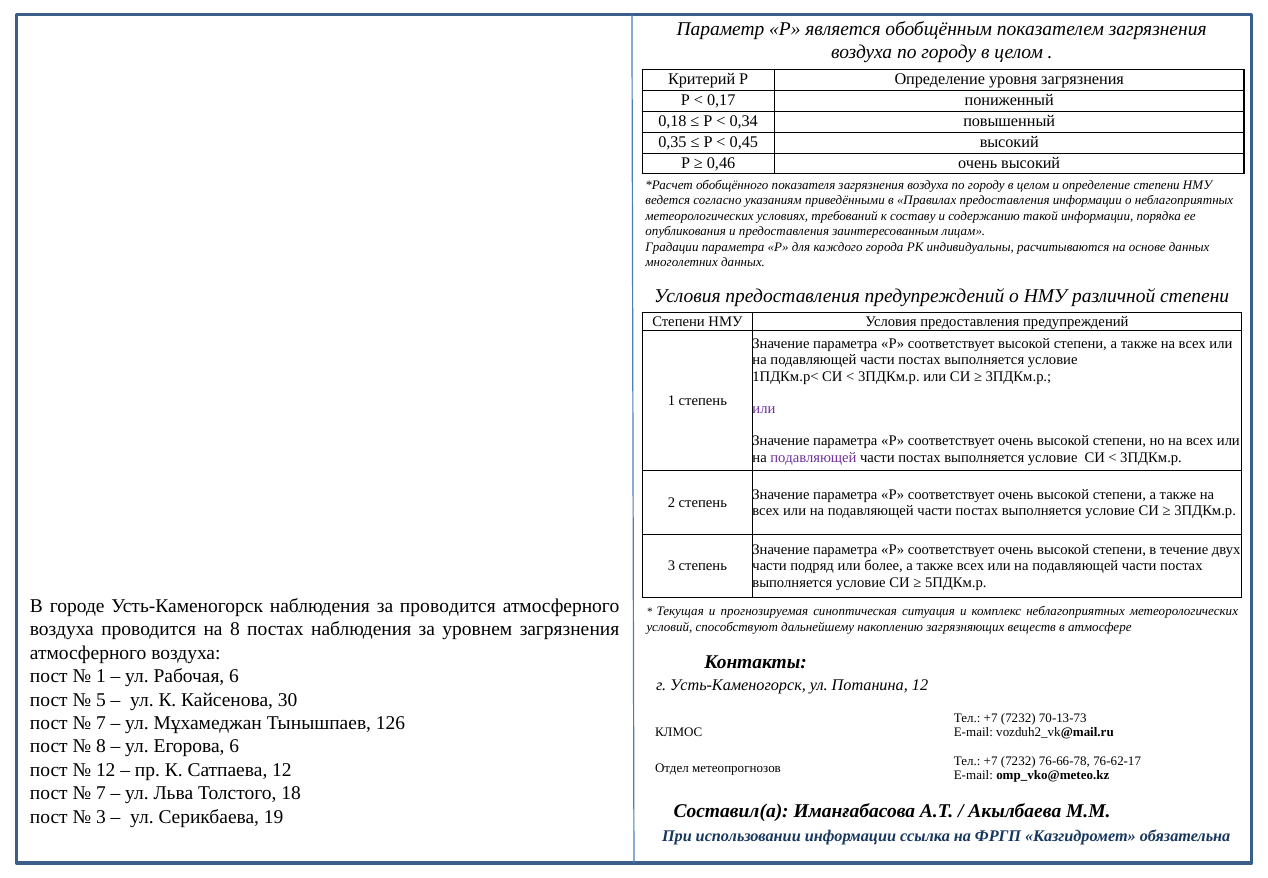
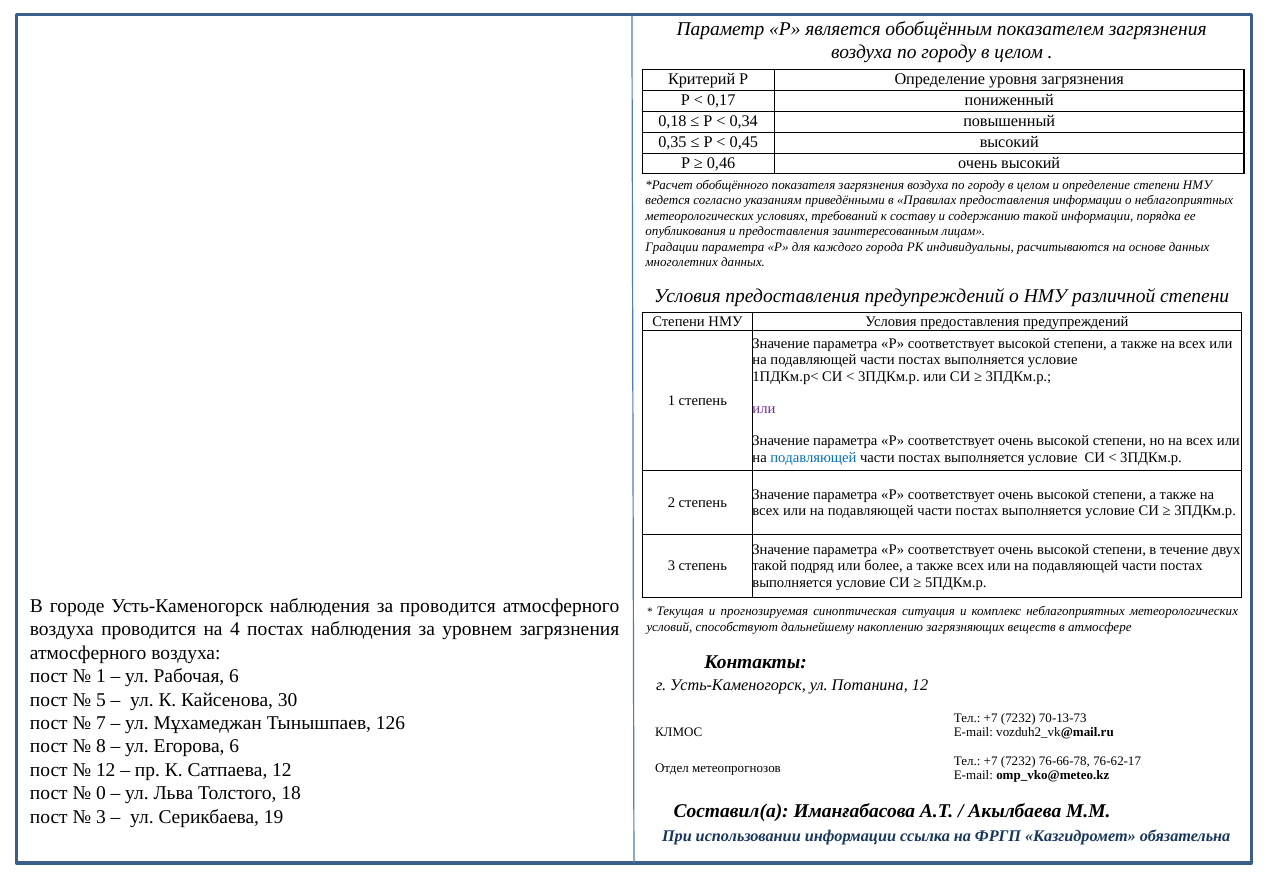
подавляющей at (813, 457) colour: purple -> blue
части at (770, 566): части -> такой
на 8: 8 -> 4
7 at (101, 793): 7 -> 0
